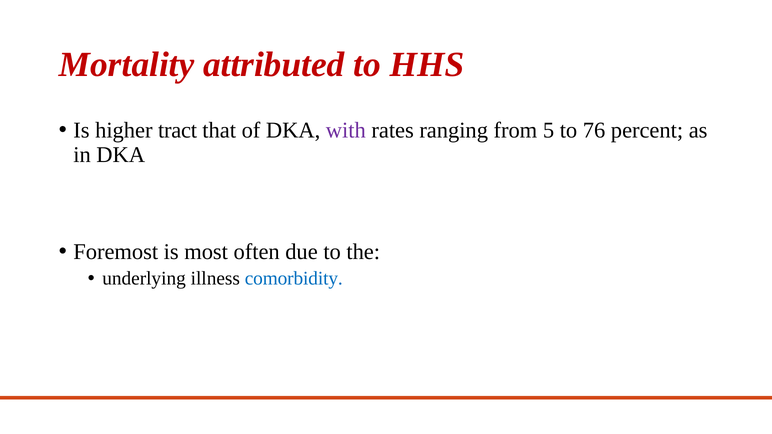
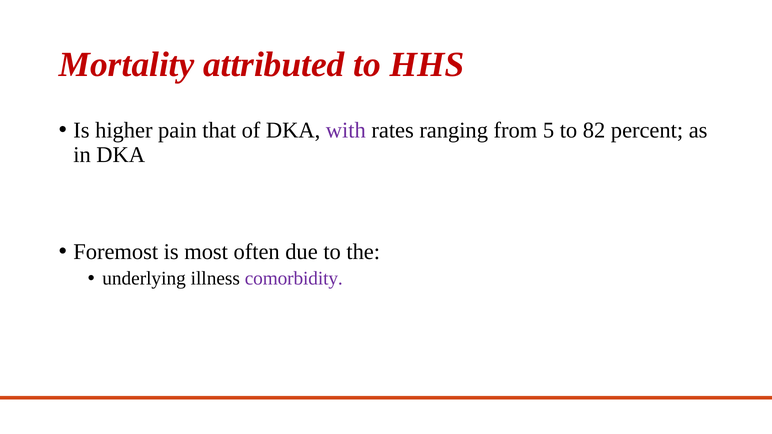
tract: tract -> pain
76: 76 -> 82
comorbidity colour: blue -> purple
